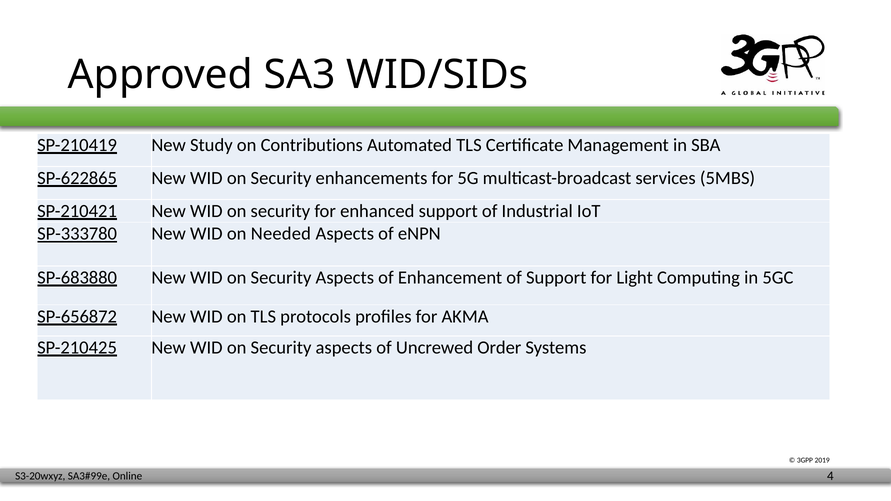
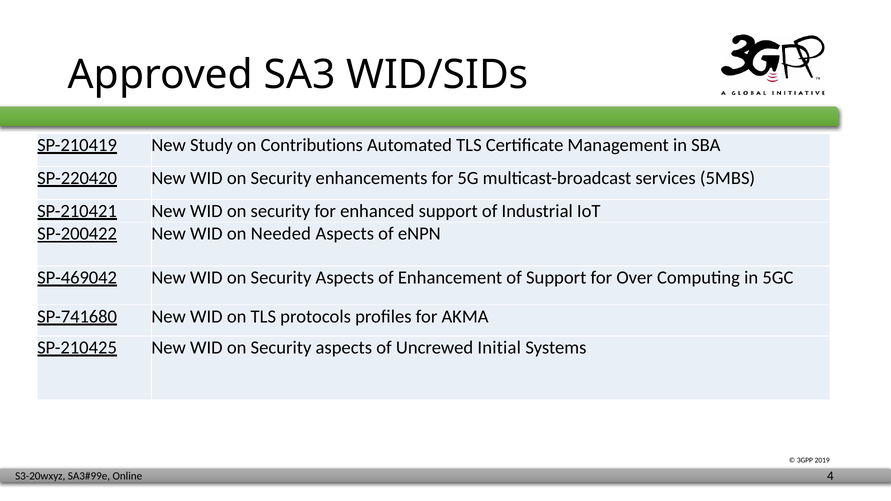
SP-622865: SP-622865 -> SP-220420
SP-333780: SP-333780 -> SP-200422
SP-683880: SP-683880 -> SP-469042
Light: Light -> Over
SP-656872: SP-656872 -> SP-741680
Order: Order -> Initial
